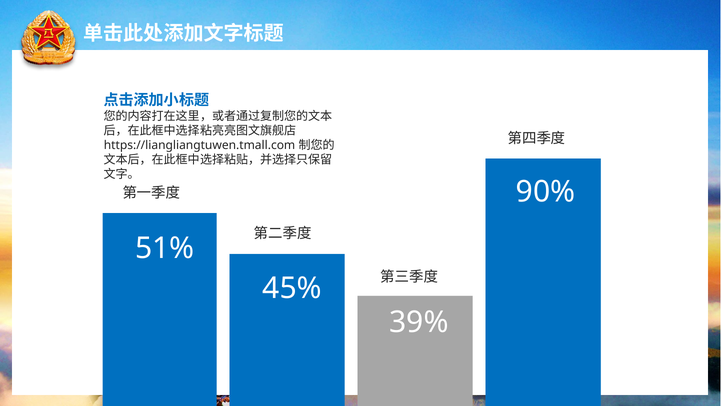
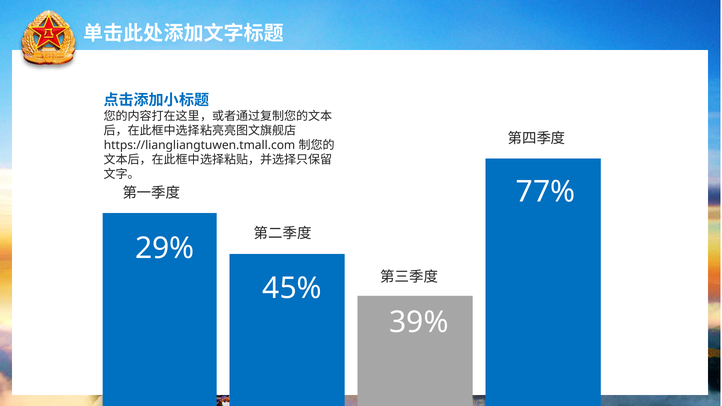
90%: 90% -> 77%
51%: 51% -> 29%
